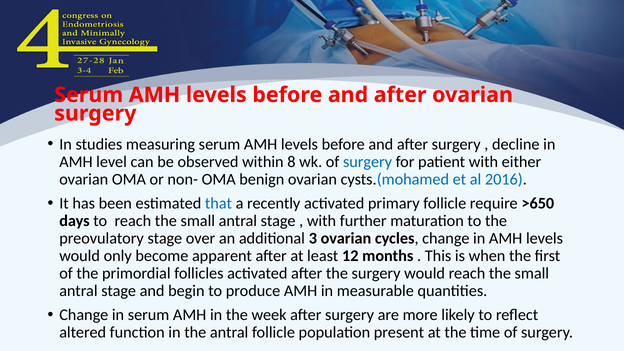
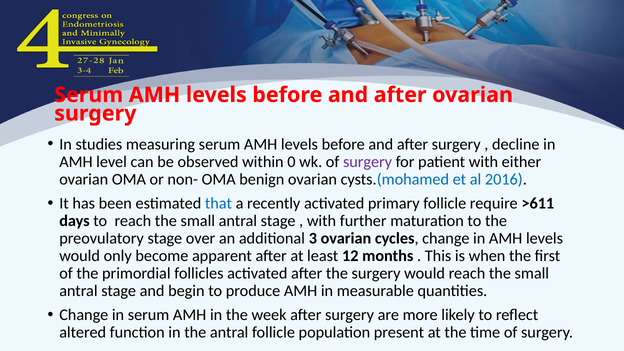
8: 8 -> 0
surgery at (368, 162) colour: blue -> purple
>650: >650 -> >611
